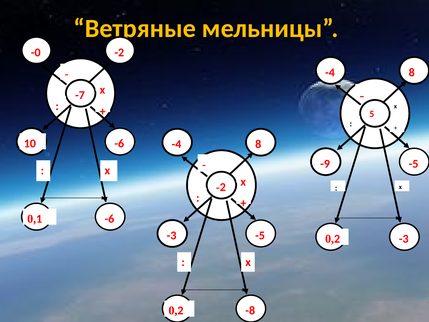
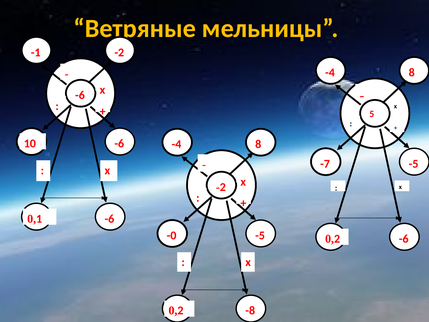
-0: -0 -> -1
-7 at (80, 95): -7 -> -6
-9: -9 -> -7
-3 at (172, 235): -3 -> -0
-3 at (404, 239): -3 -> -6
